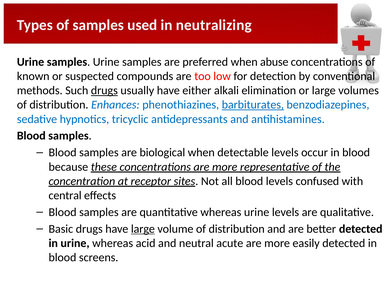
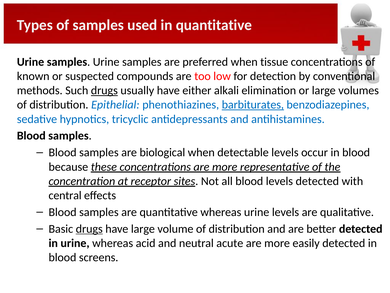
in neutralizing: neutralizing -> quantitative
abuse: abuse -> tissue
Enhances: Enhances -> Epithelial
levels confused: confused -> detected
drugs at (89, 228) underline: none -> present
large at (143, 228) underline: present -> none
